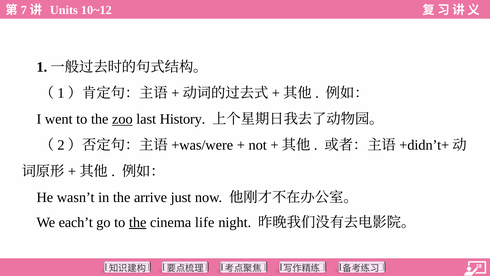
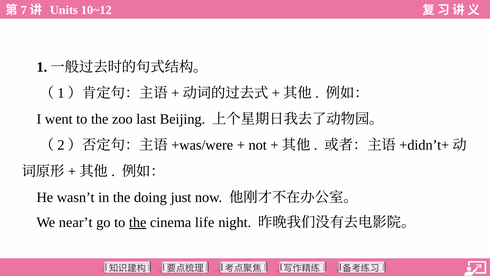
zoo underline: present -> none
History: History -> Beijing
arrive: arrive -> doing
each’t: each’t -> near’t
